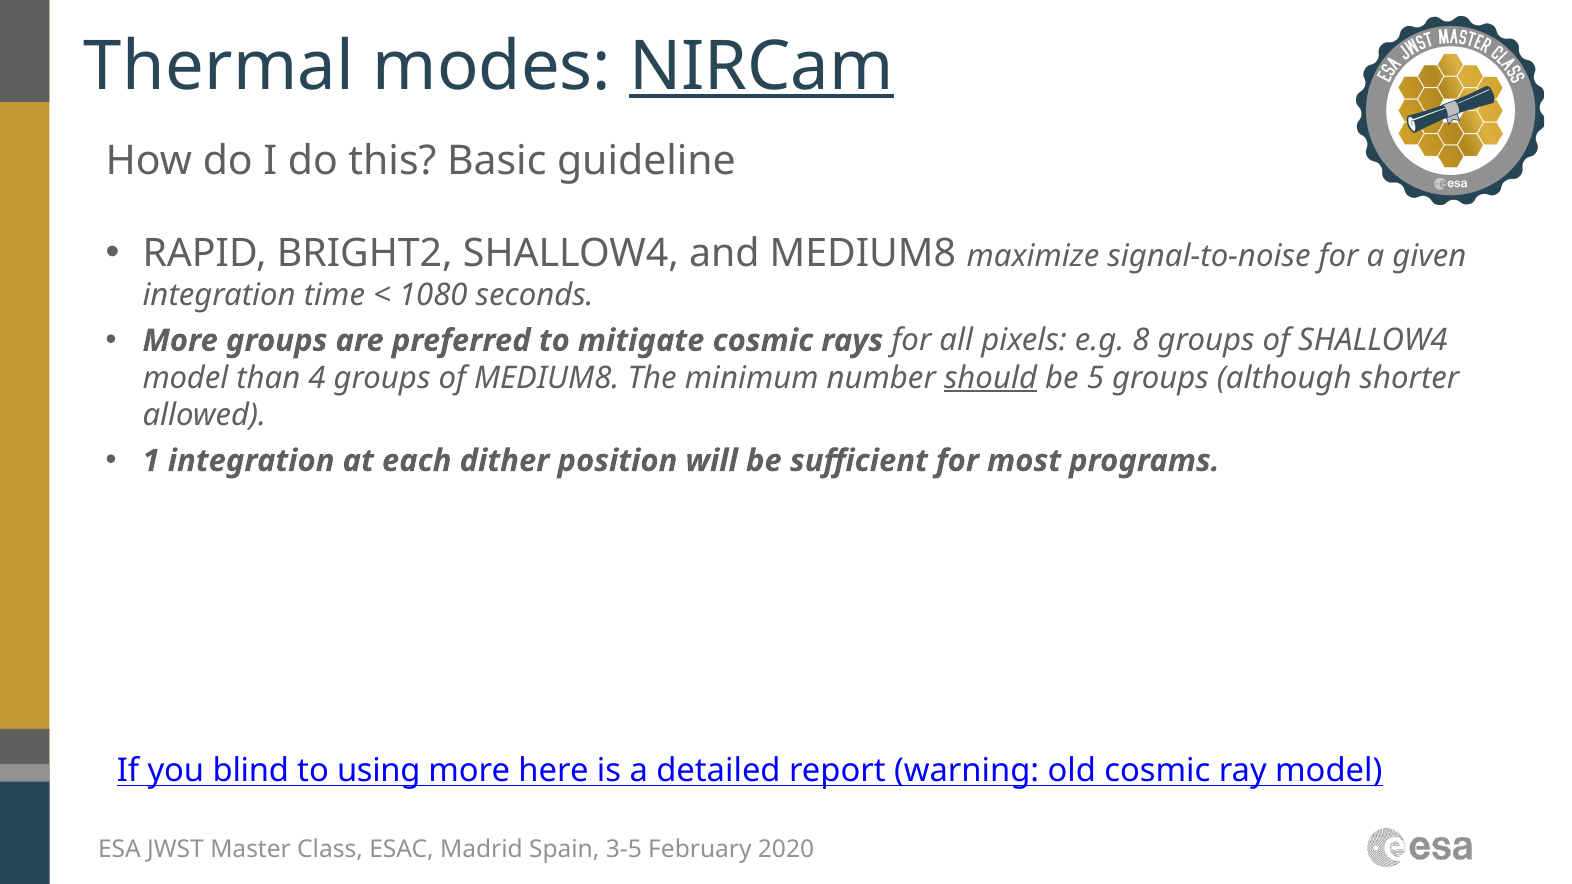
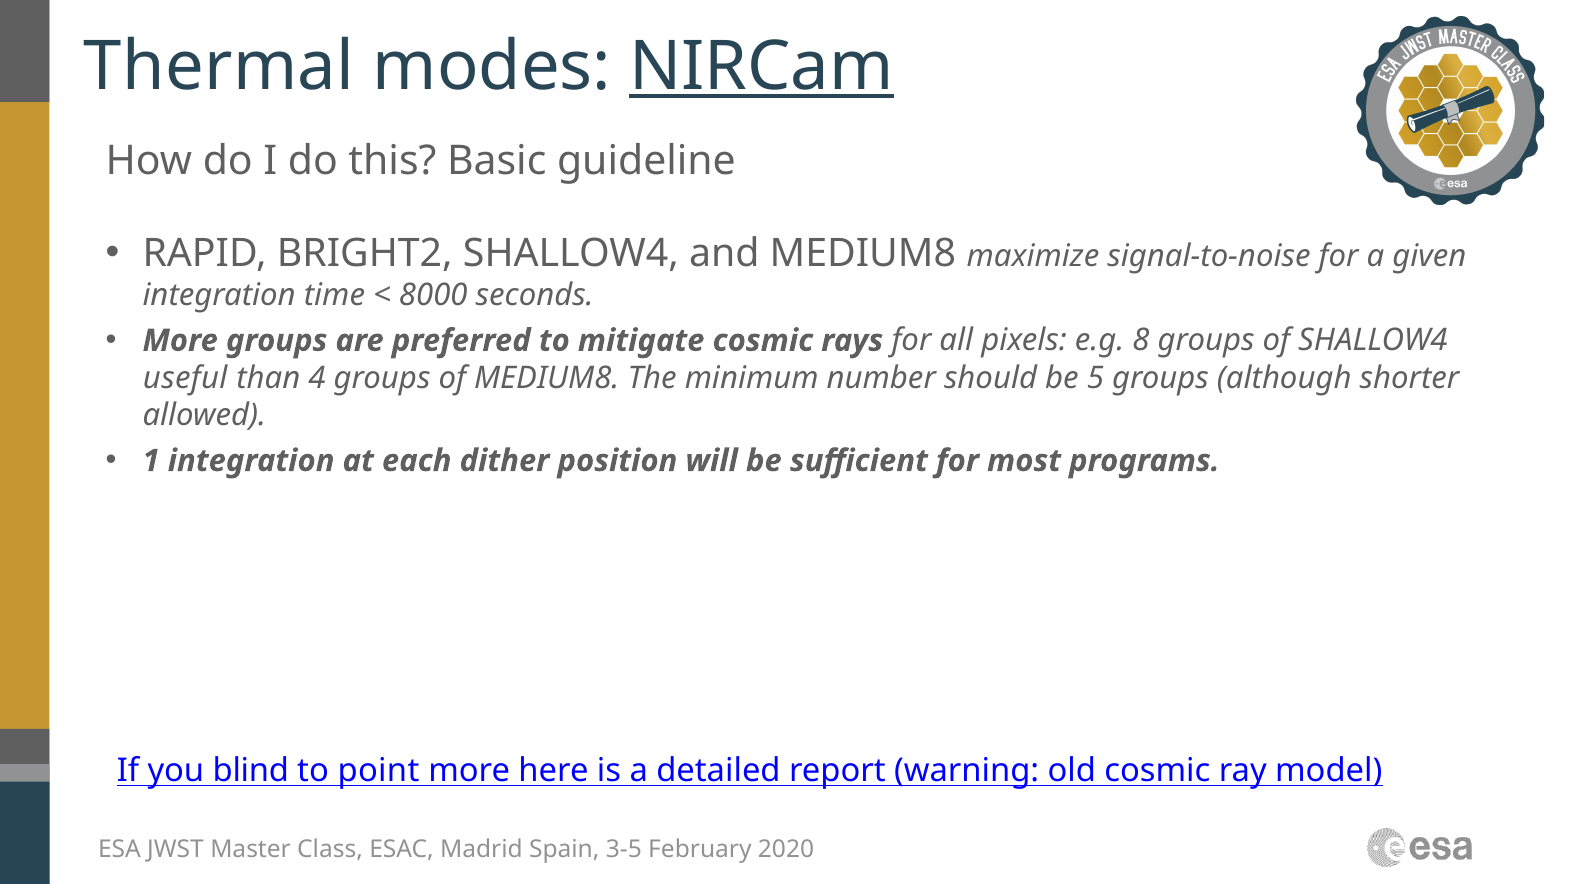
1080: 1080 -> 8000
model at (185, 378): model -> useful
should underline: present -> none
using: using -> point
